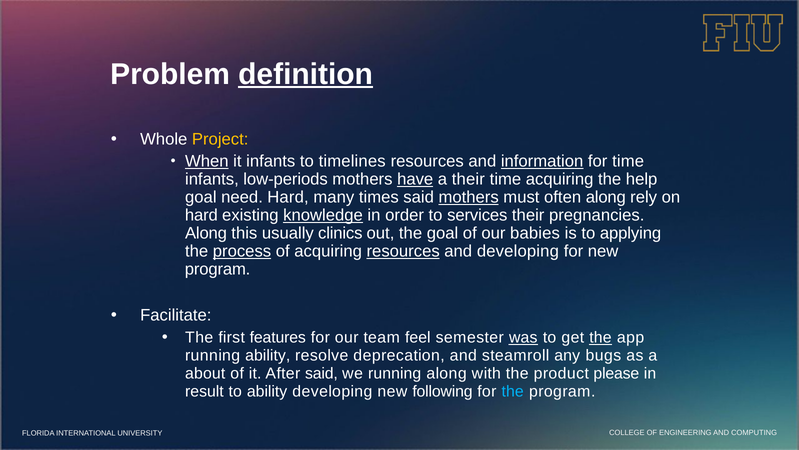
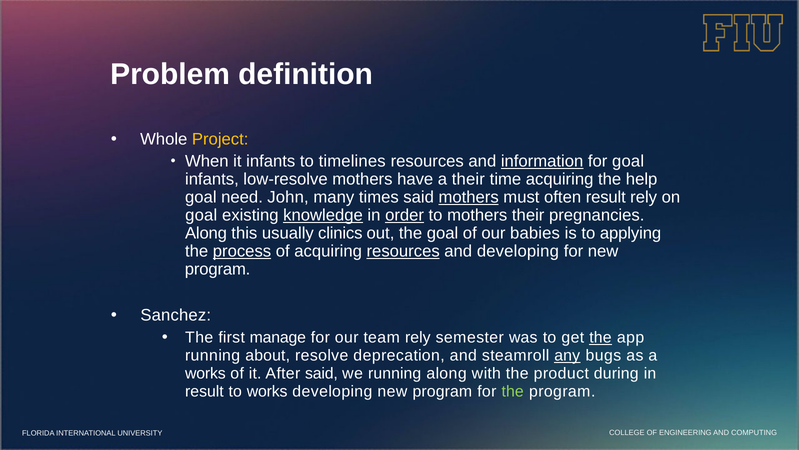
definition underline: present -> none
When underline: present -> none
for time: time -> goal
low-periods: low-periods -> low-resolve
have underline: present -> none
need Hard: Hard -> John
often along: along -> result
hard at (201, 215): hard -> goal
order underline: none -> present
to services: services -> mothers
Facilitate: Facilitate -> Sanchez
features: features -> manage
team feel: feel -> rely
was underline: present -> none
running ability: ability -> about
any underline: none -> present
about at (205, 373): about -> works
please: please -> during
to ability: ability -> works
developing new following: following -> program
the at (513, 391) colour: light blue -> light green
